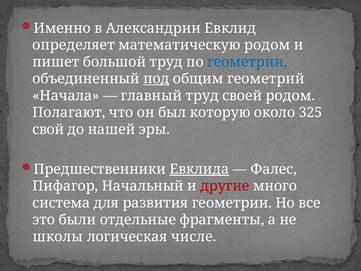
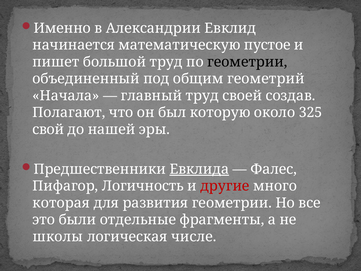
определяет: определяет -> начинается
математическую родом: родом -> пустое
геометрии at (247, 62) colour: blue -> black
под underline: present -> none
своей родом: родом -> создав
Начальный: Начальный -> Логичность
система: система -> которая
